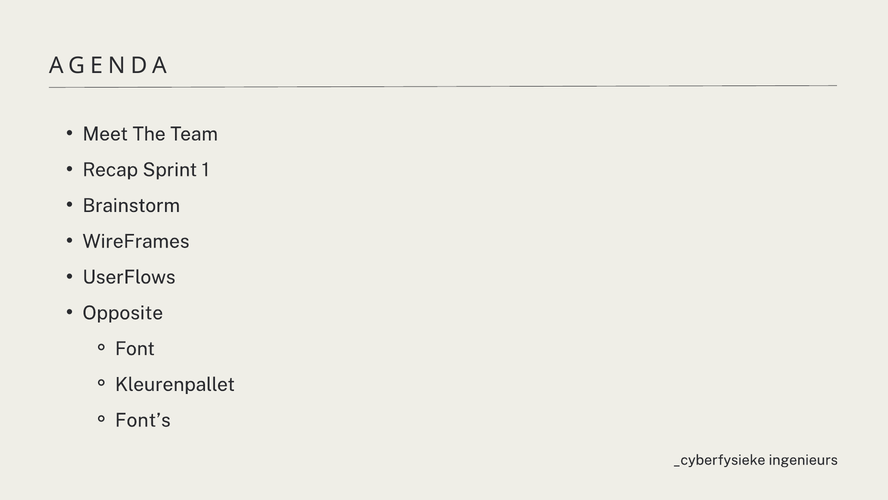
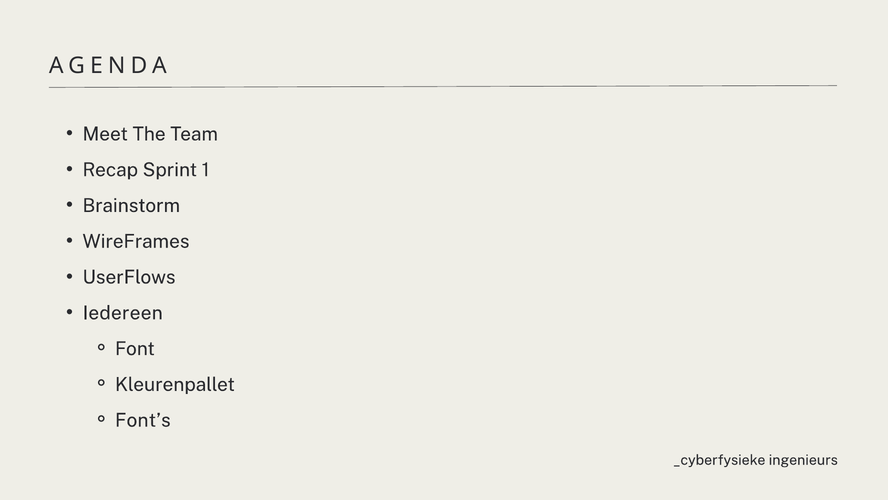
Opposite: Opposite -> Iedereen
